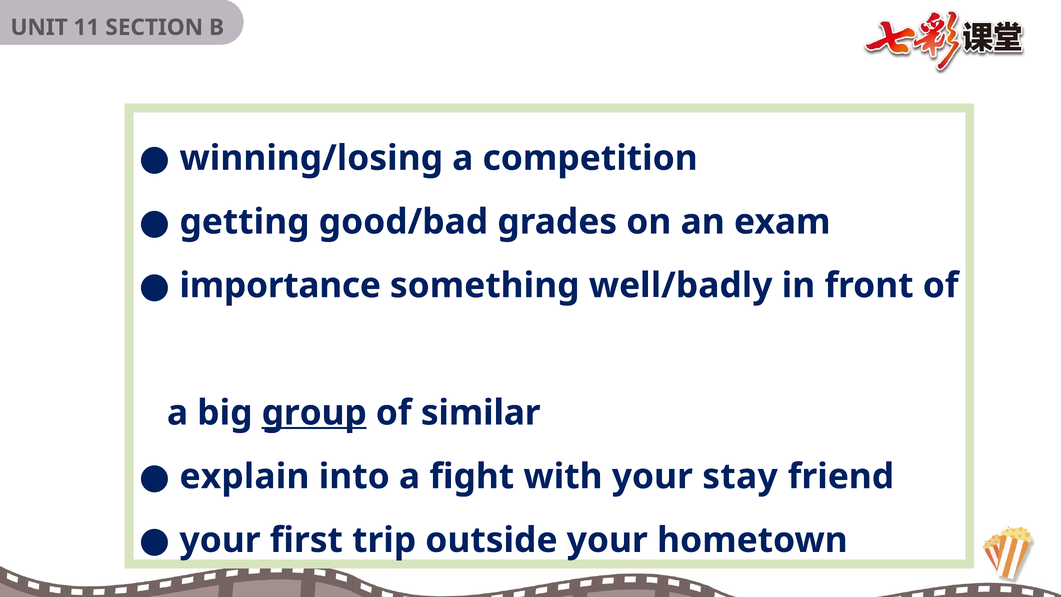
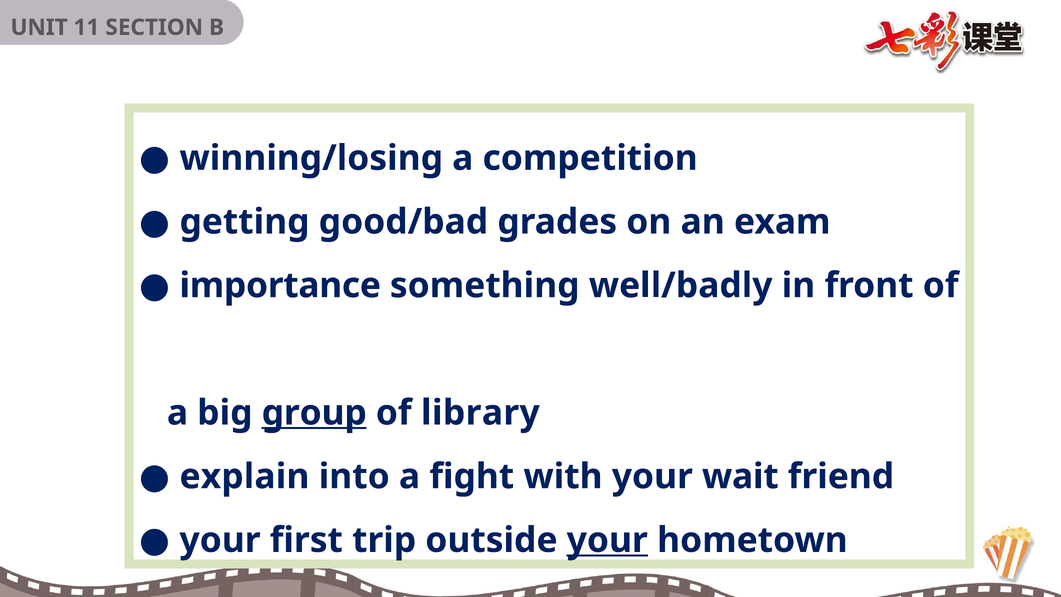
similar: similar -> library
stay: stay -> wait
your at (607, 540) underline: none -> present
